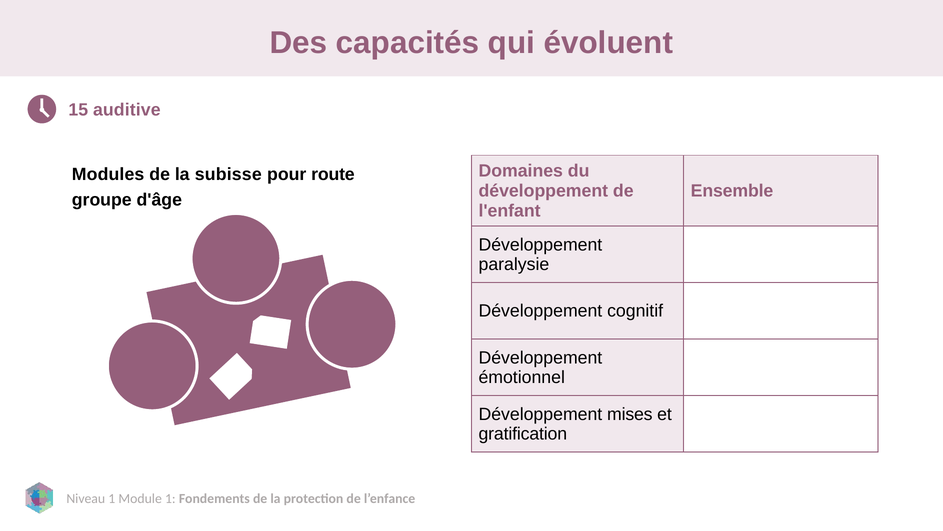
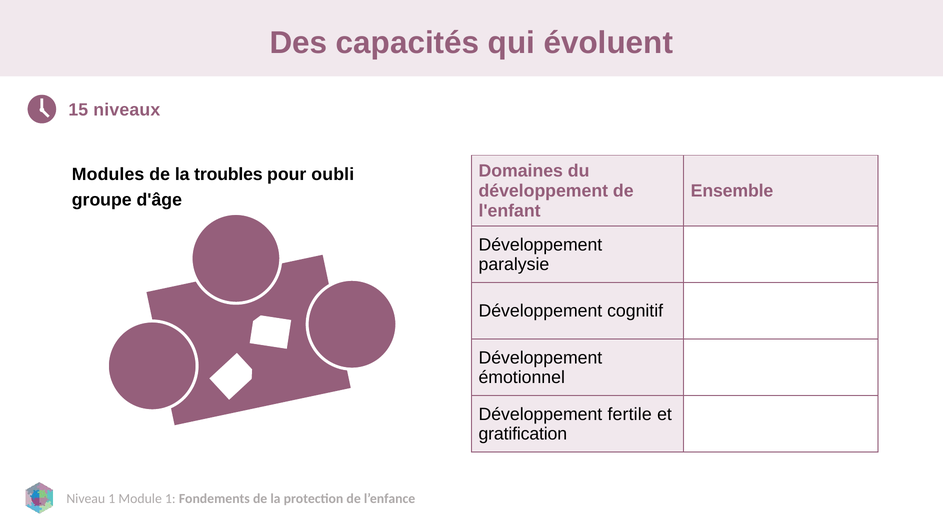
auditive: auditive -> niveaux
subisse: subisse -> troubles
route: route -> oubli
mises: mises -> fertile
